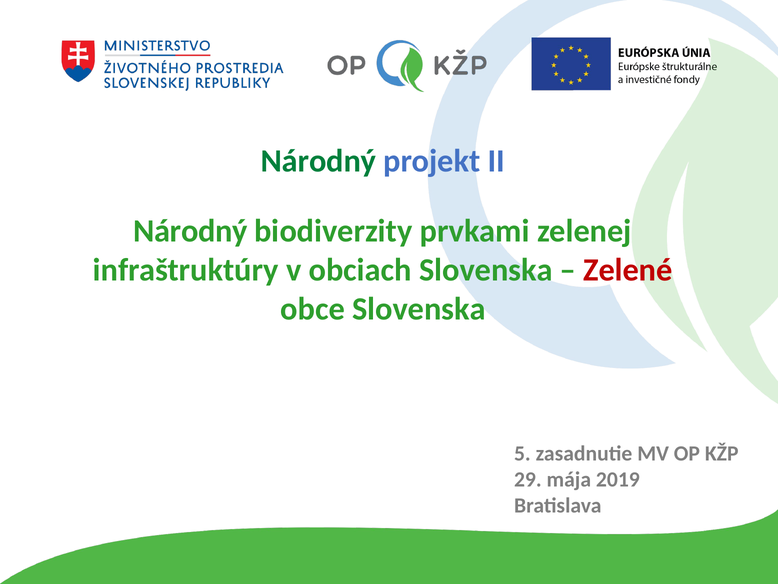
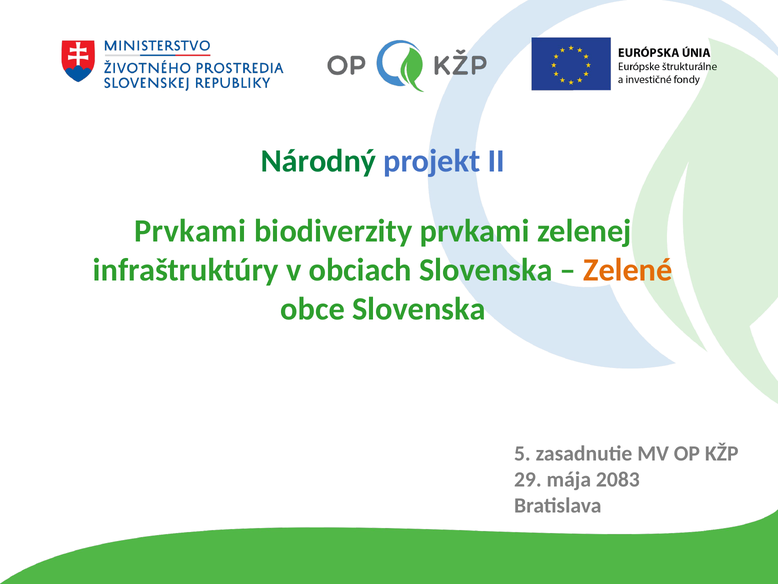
Národný at (190, 231): Národný -> Prvkami
Zelené colour: red -> orange
2019: 2019 -> 2083
